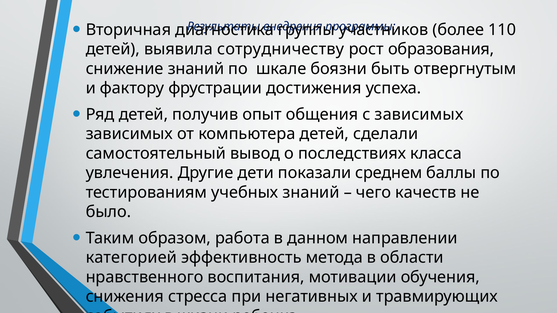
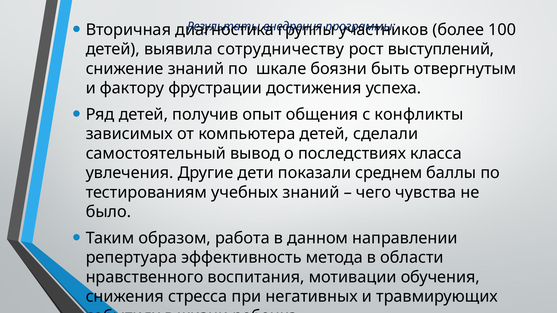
110: 110 -> 100
образования: образования -> выступлений
с зависимых: зависимых -> конфликты
качеств: качеств -> чувства
категорией: категорией -> репертуара
